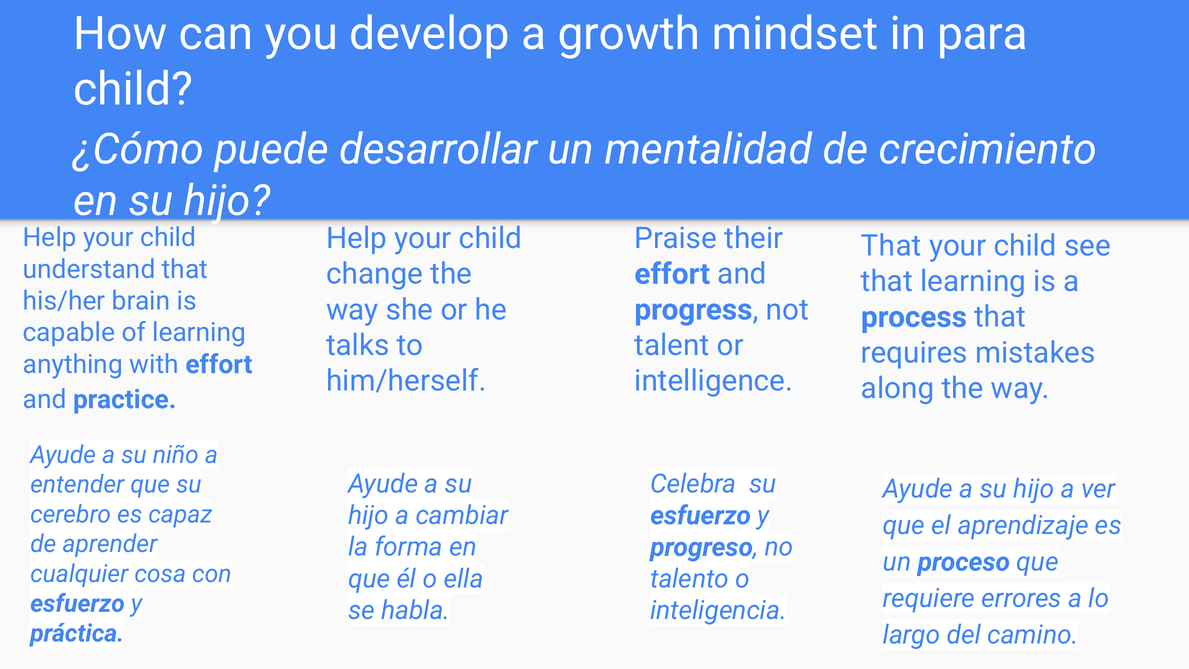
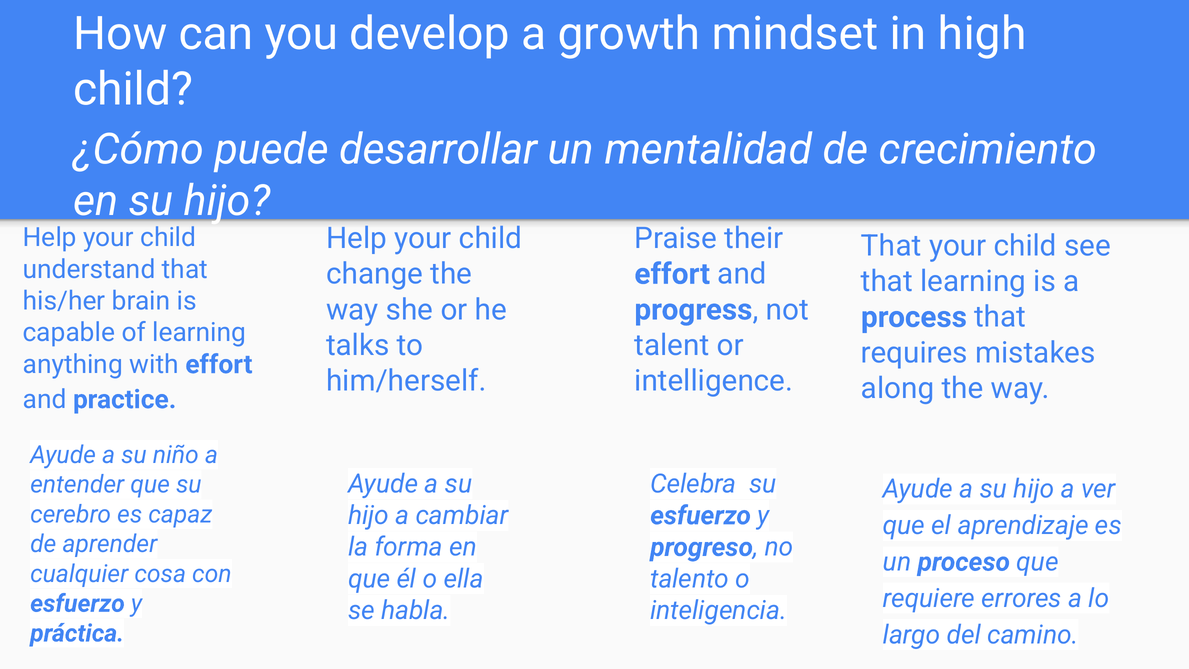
para: para -> high
